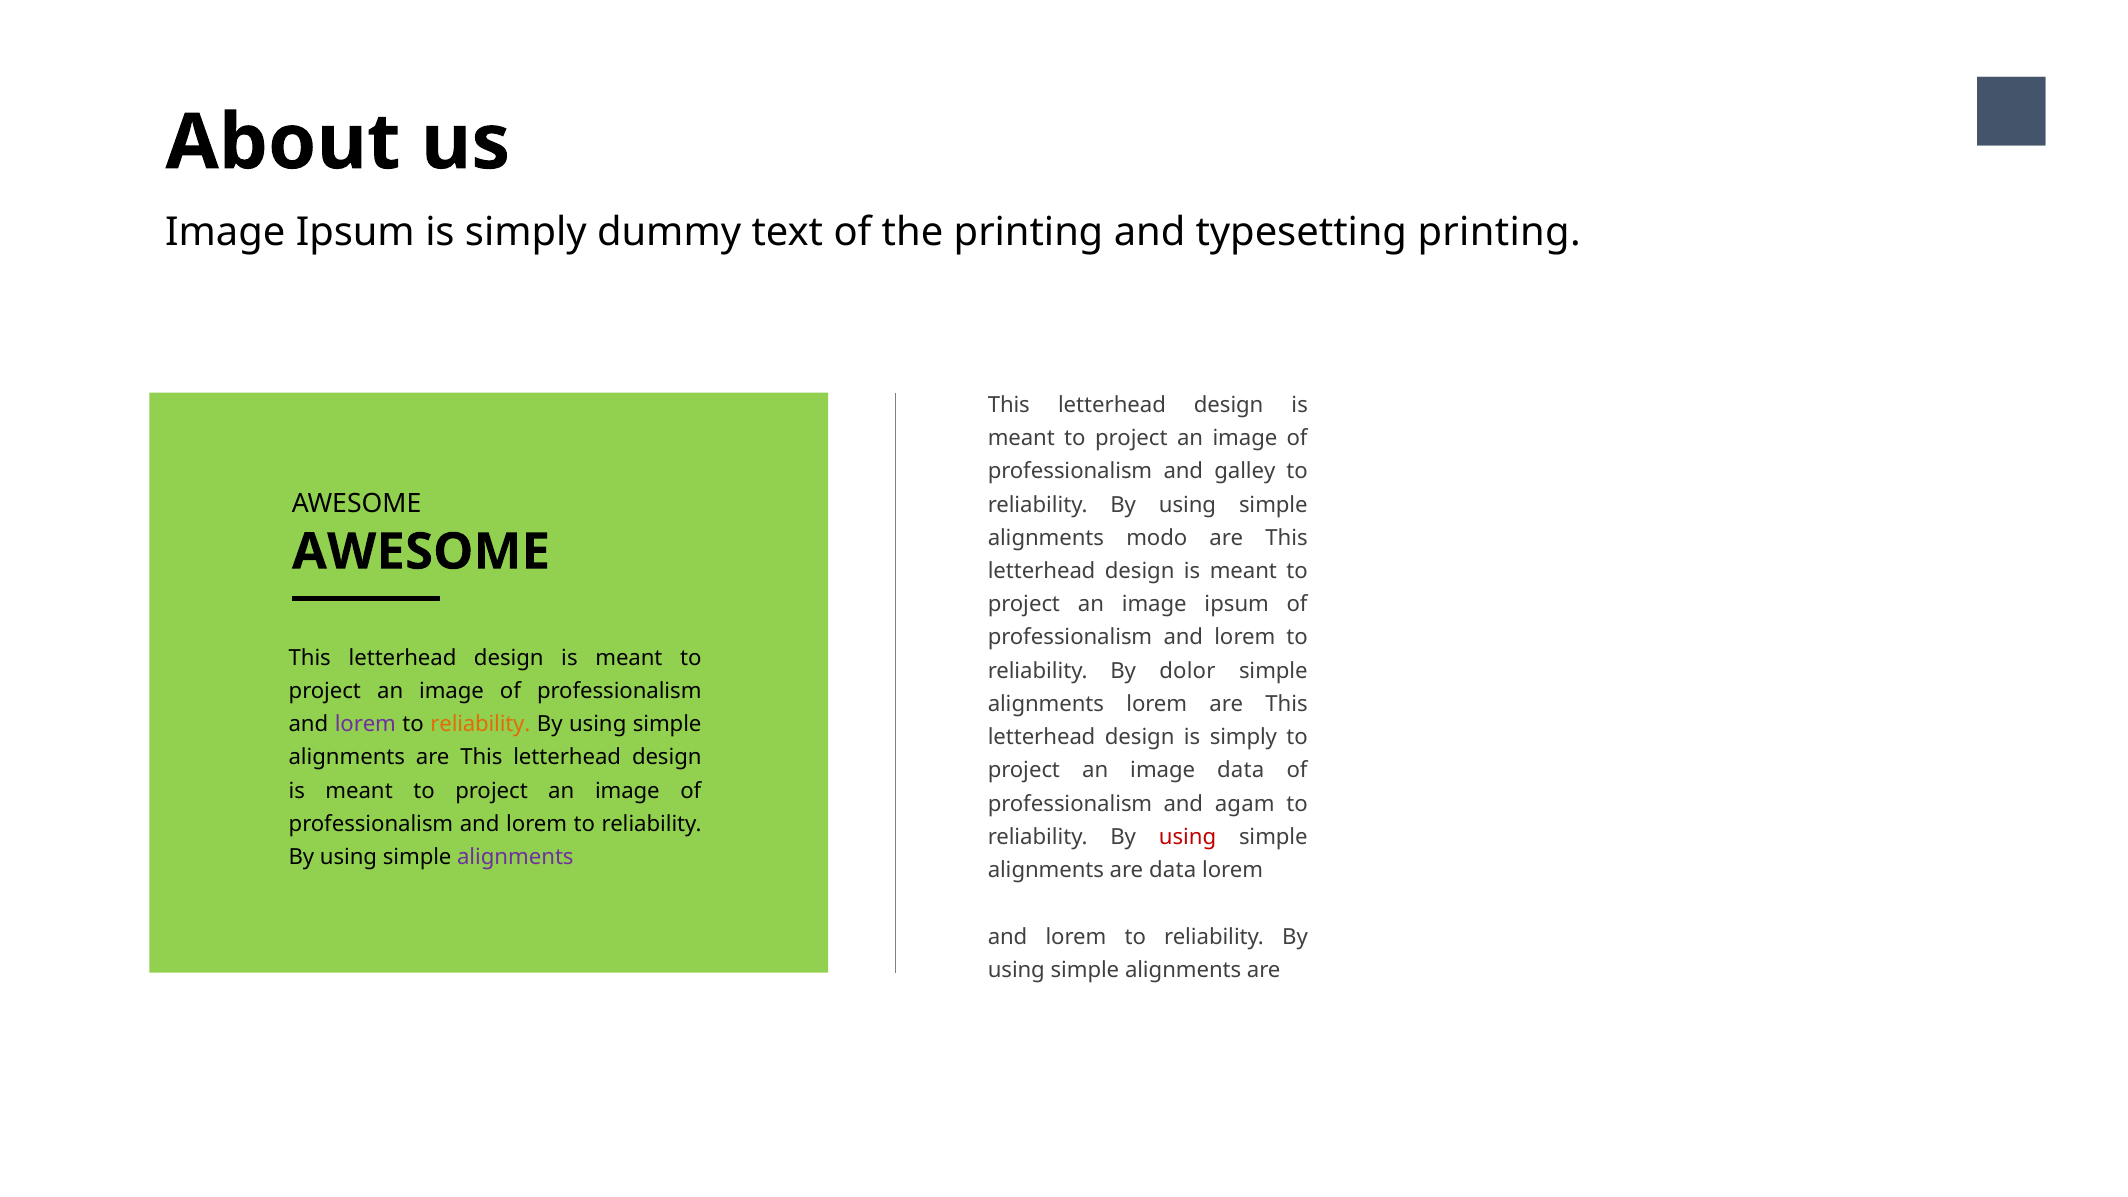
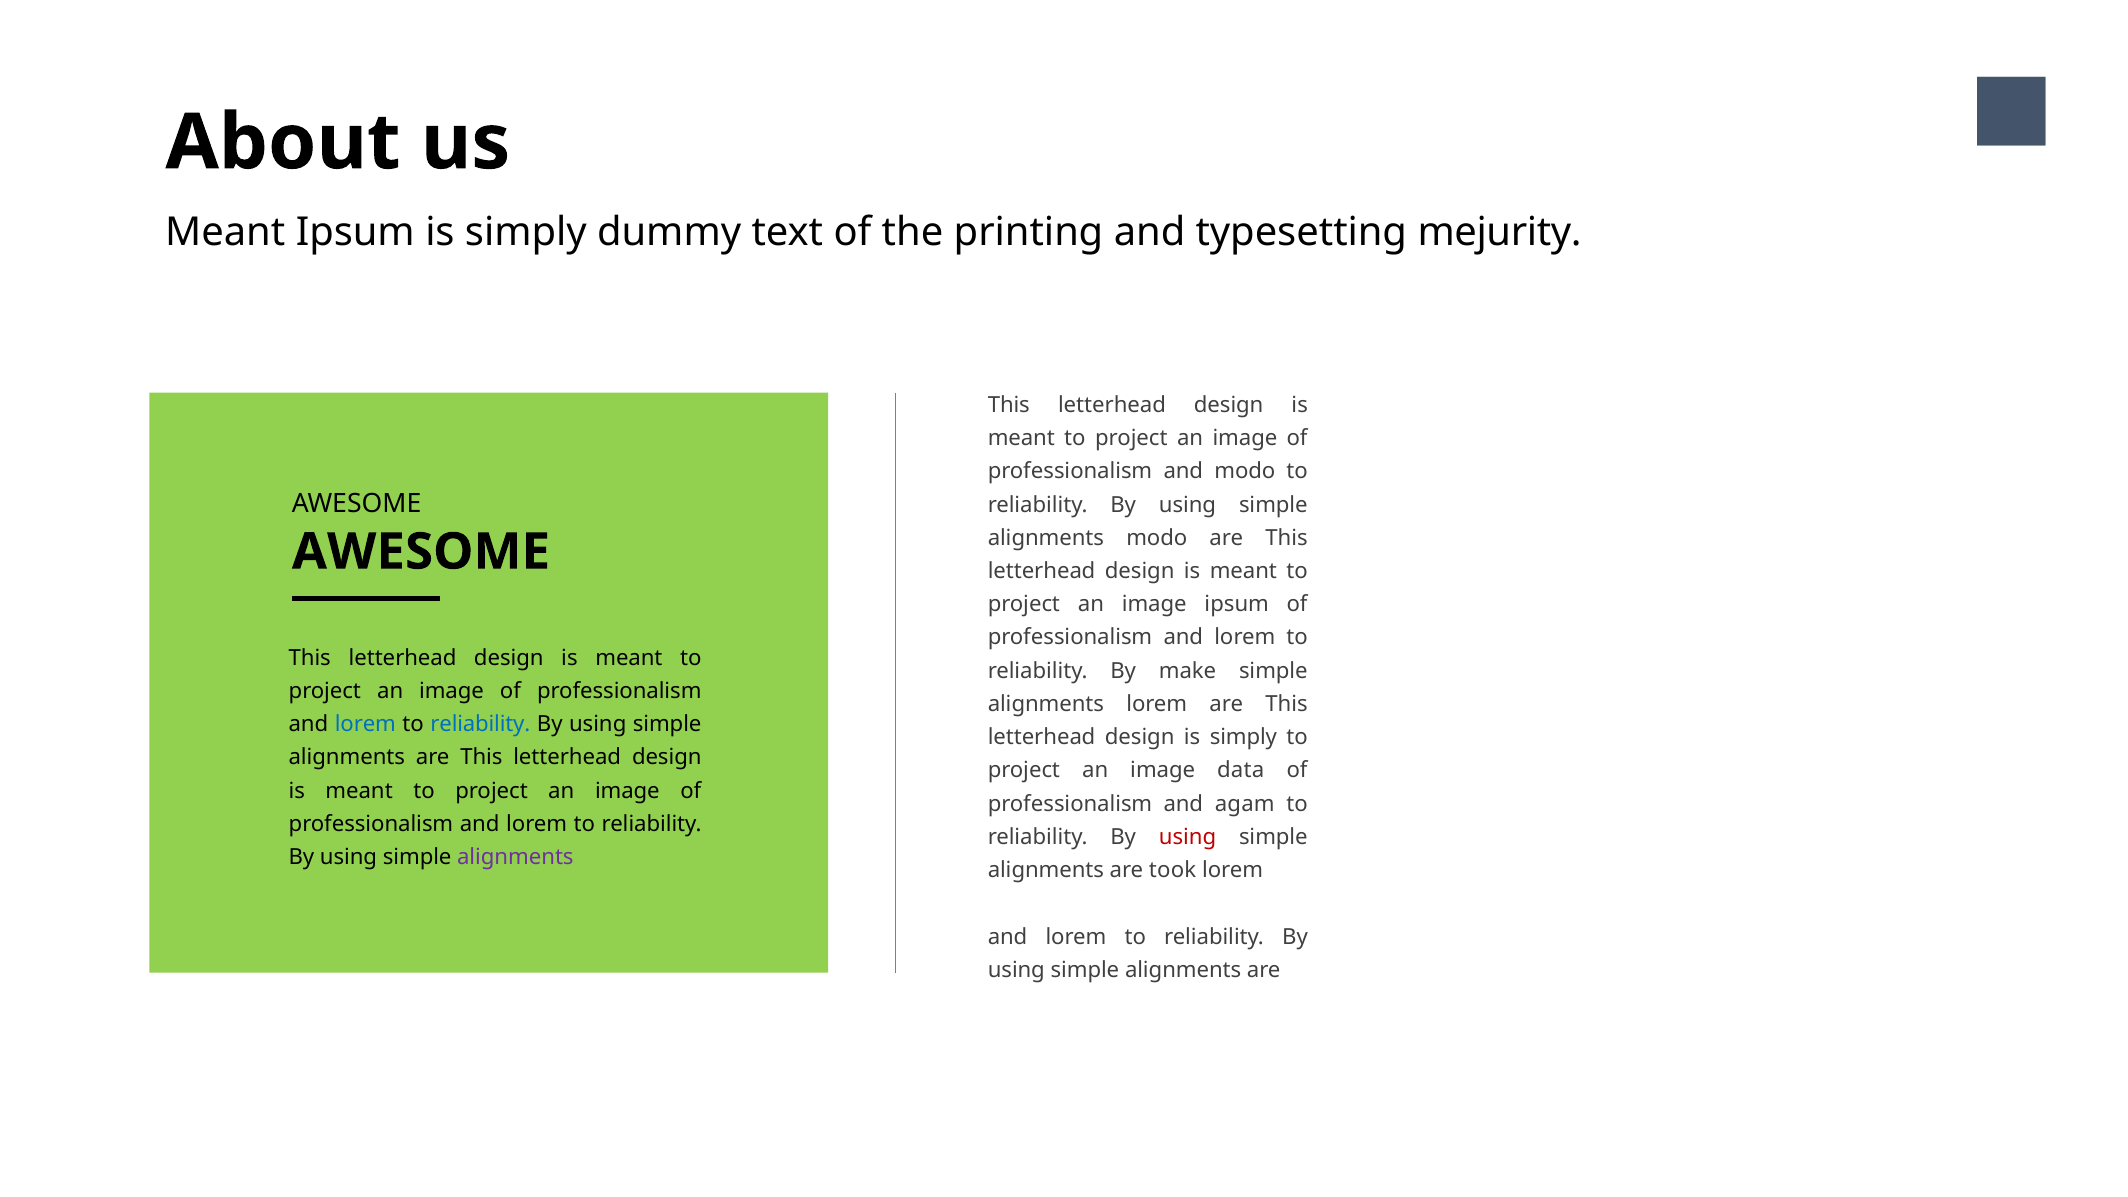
Image at (225, 233): Image -> Meant
typesetting printing: printing -> mejurity
and galley: galley -> modo
dolor: dolor -> make
lorem at (365, 724) colour: purple -> blue
reliability at (480, 724) colour: orange -> blue
are data: data -> took
